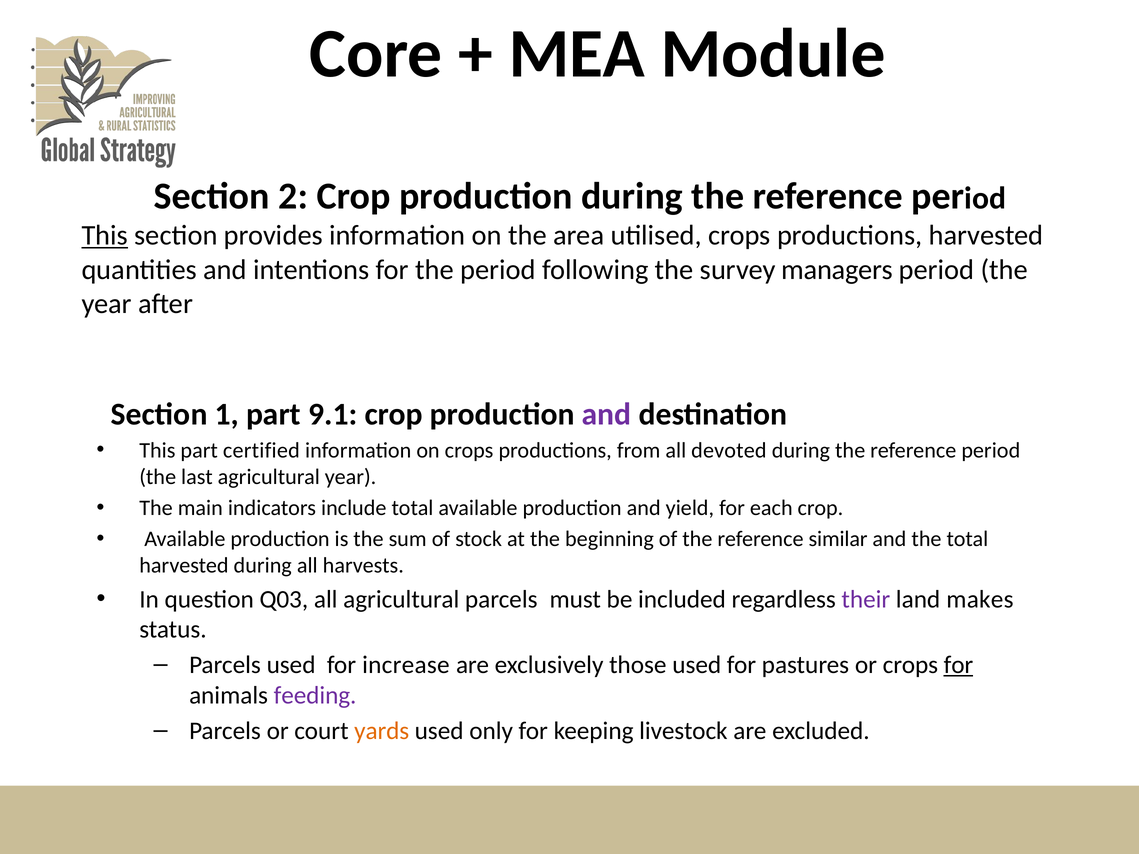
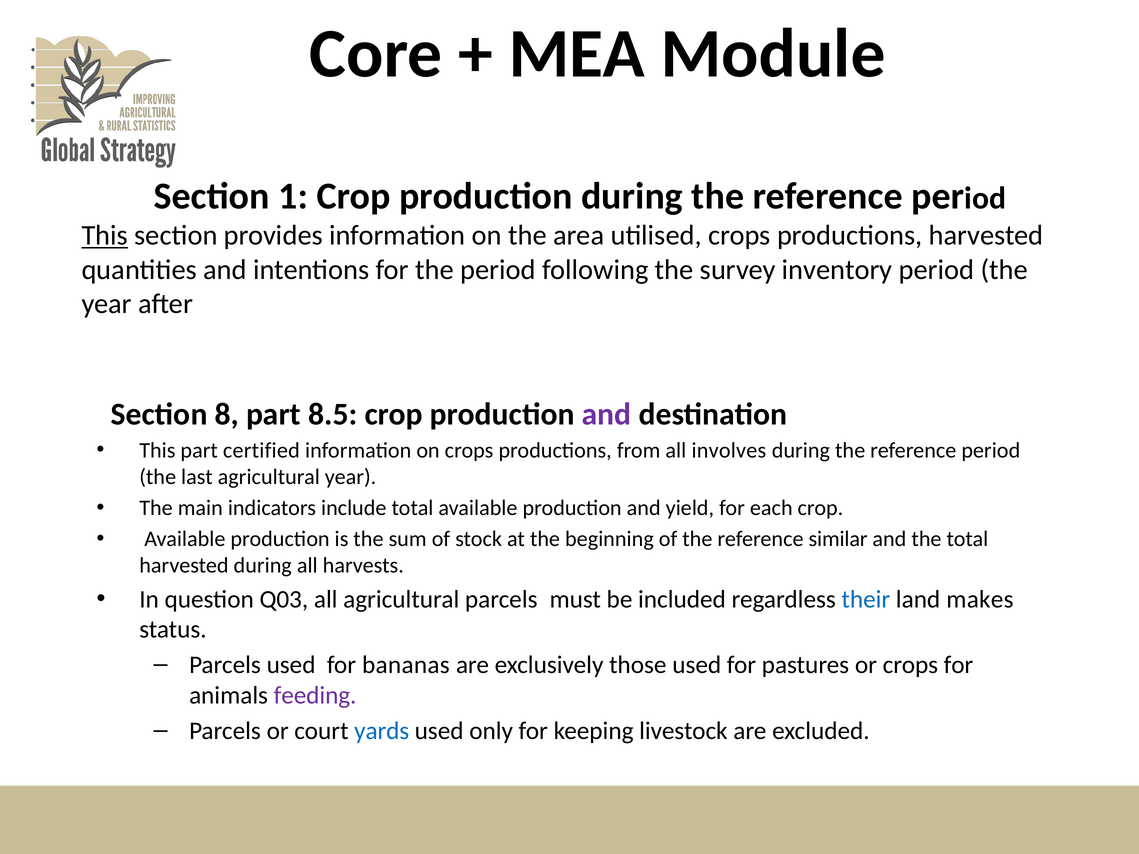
2: 2 -> 1
managers: managers -> inventory
1: 1 -> 8
9.1: 9.1 -> 8.5
devoted: devoted -> involves
their colour: purple -> blue
increase: increase -> bananas
for at (958, 665) underline: present -> none
yards colour: orange -> blue
